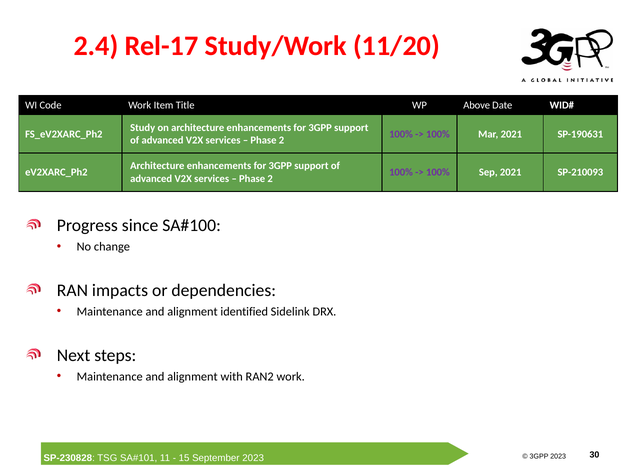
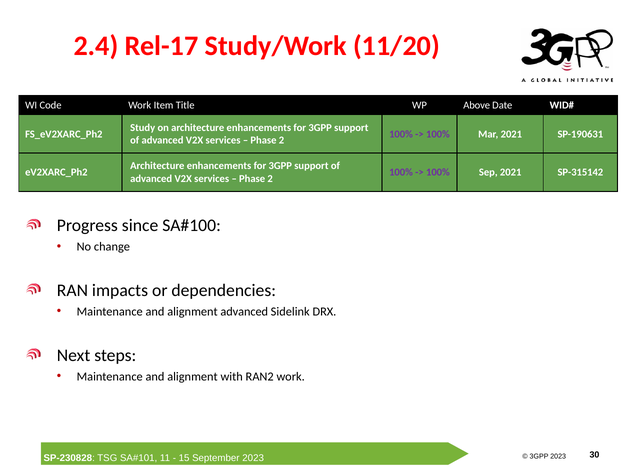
SP-210093: SP-210093 -> SP-315142
alignment identified: identified -> advanced
